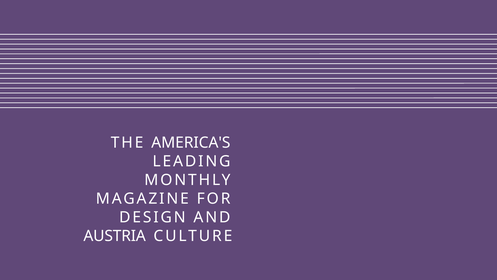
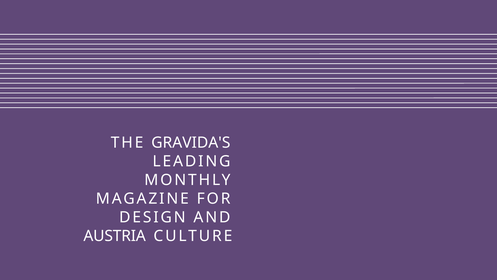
AMERICA'S: AMERICA'S -> GRAVIDA'S
